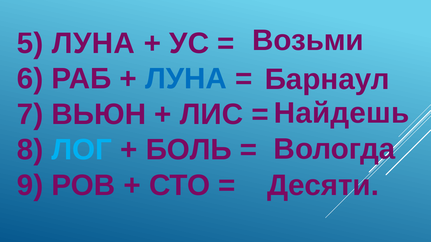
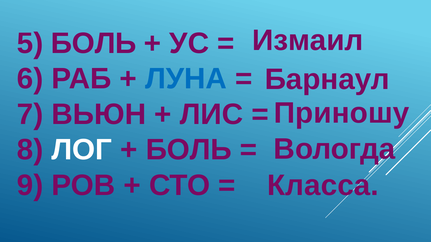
Возьми: Возьми -> Измаил
5 ЛУНА: ЛУНА -> БОЛЬ
Найдешь: Найдешь -> Приношу
ЛОГ colour: light blue -> white
Десяти: Десяти -> Класса
